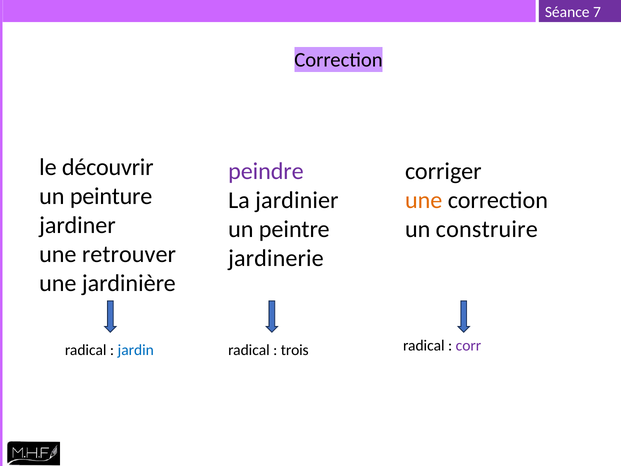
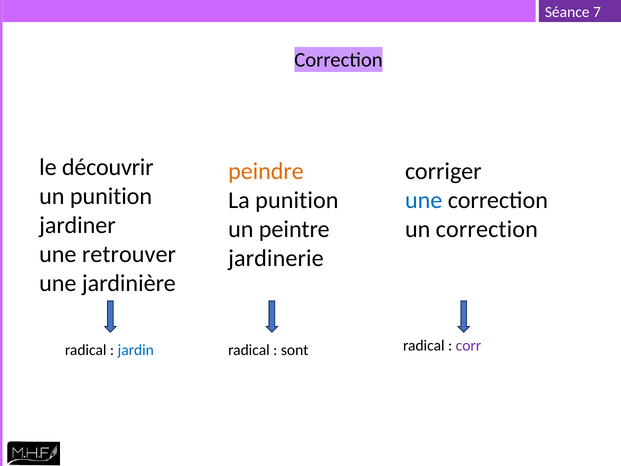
peindre colour: purple -> orange
un peinture: peinture -> punition
La jardinier: jardinier -> punition
une at (424, 200) colour: orange -> blue
un construire: construire -> correction
trois: trois -> sont
